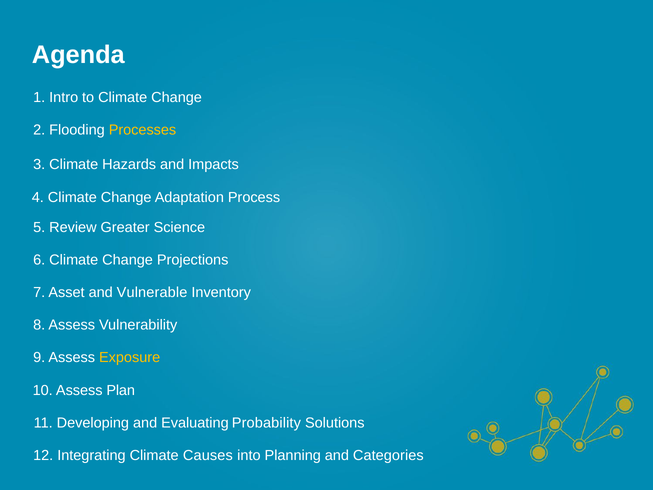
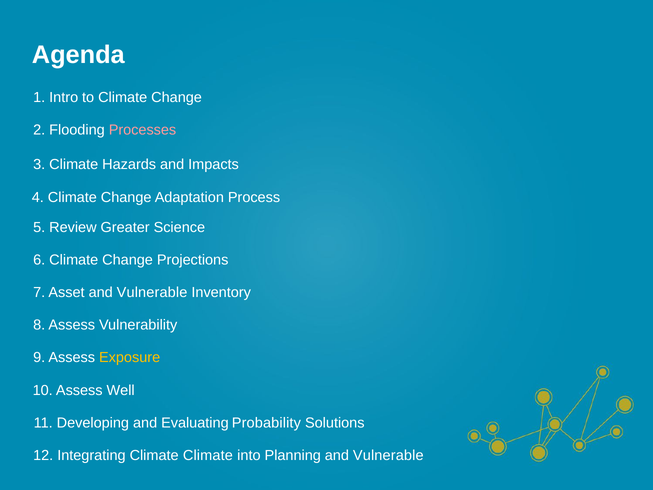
Processes colour: yellow -> pink
Plan: Plan -> Well
Climate Causes: Causes -> Climate
Planning and Categories: Categories -> Vulnerable
